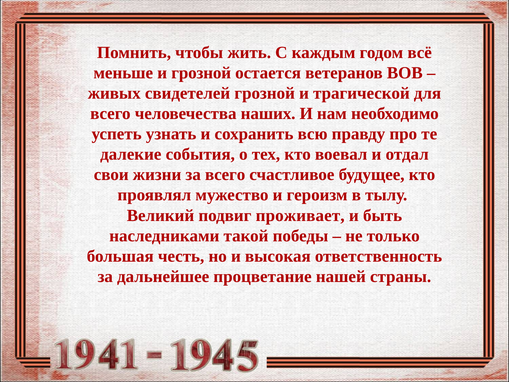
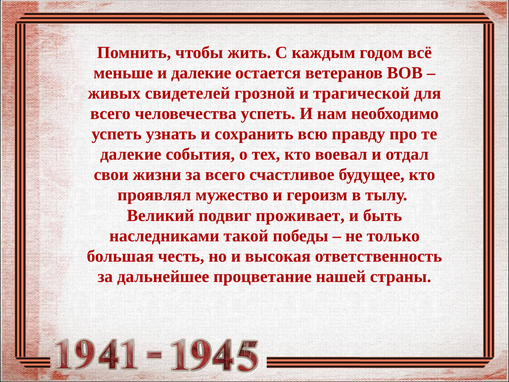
и грозной: грозной -> далекие
человечества наших: наших -> успеть
